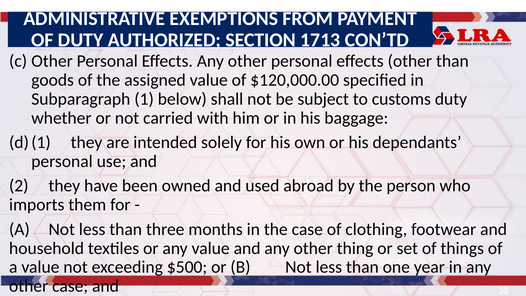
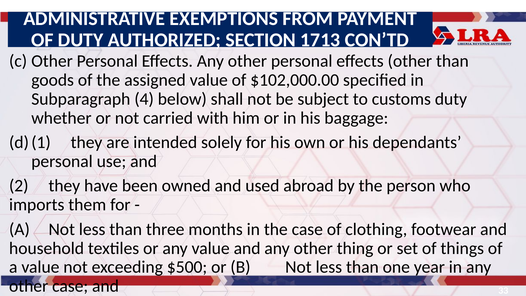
$120,000.00: $120,000.00 -> $102,000.00
1: 1 -> 4
